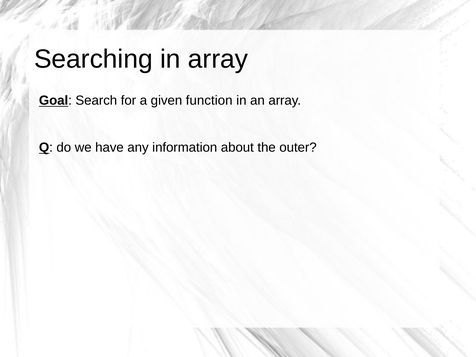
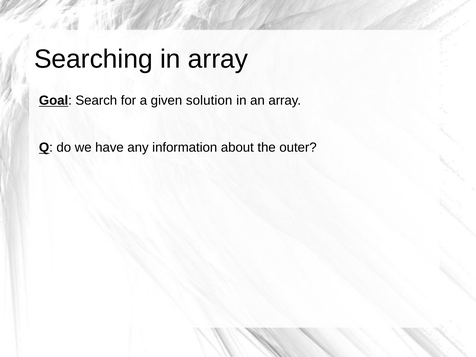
function: function -> solution
